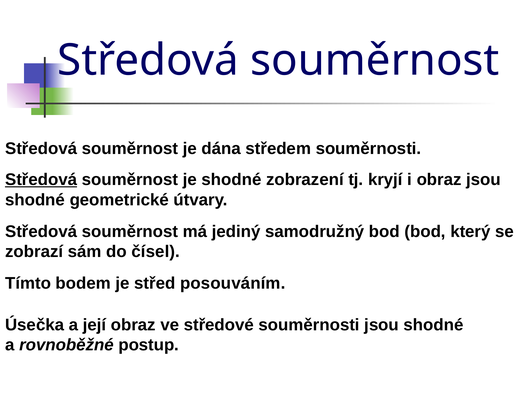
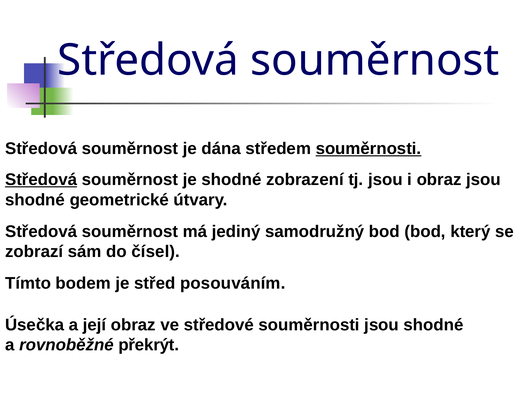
souměrnosti at (368, 149) underline: none -> present
tj kryjí: kryjí -> jsou
postup: postup -> překrýt
